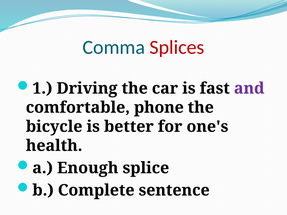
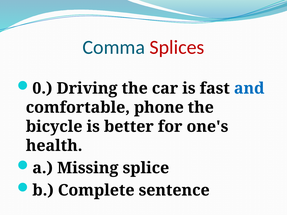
1: 1 -> 0
and colour: purple -> blue
Enough: Enough -> Missing
